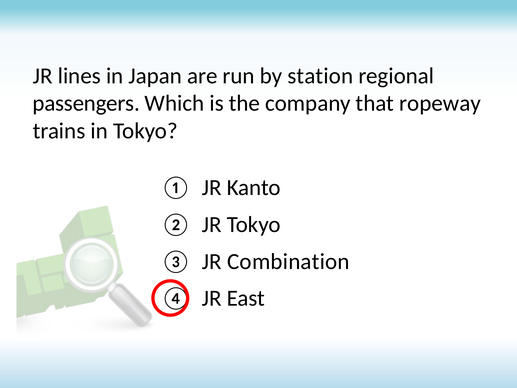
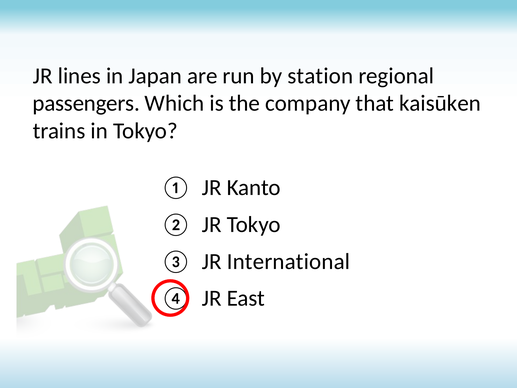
ropeway: ropeway -> kaisūken
Combination: Combination -> International
